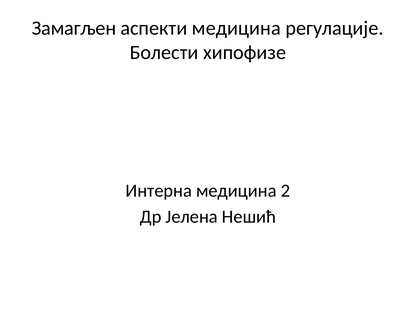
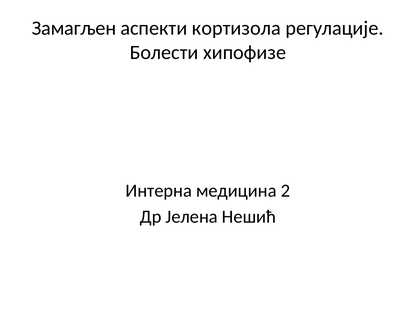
аспекти медицина: медицина -> кортизола
